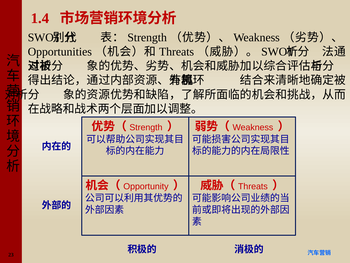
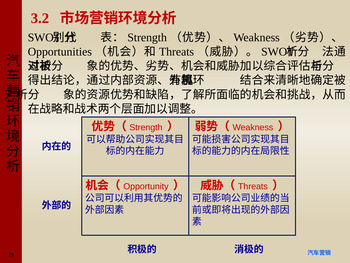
1.4: 1.4 -> 3.2
